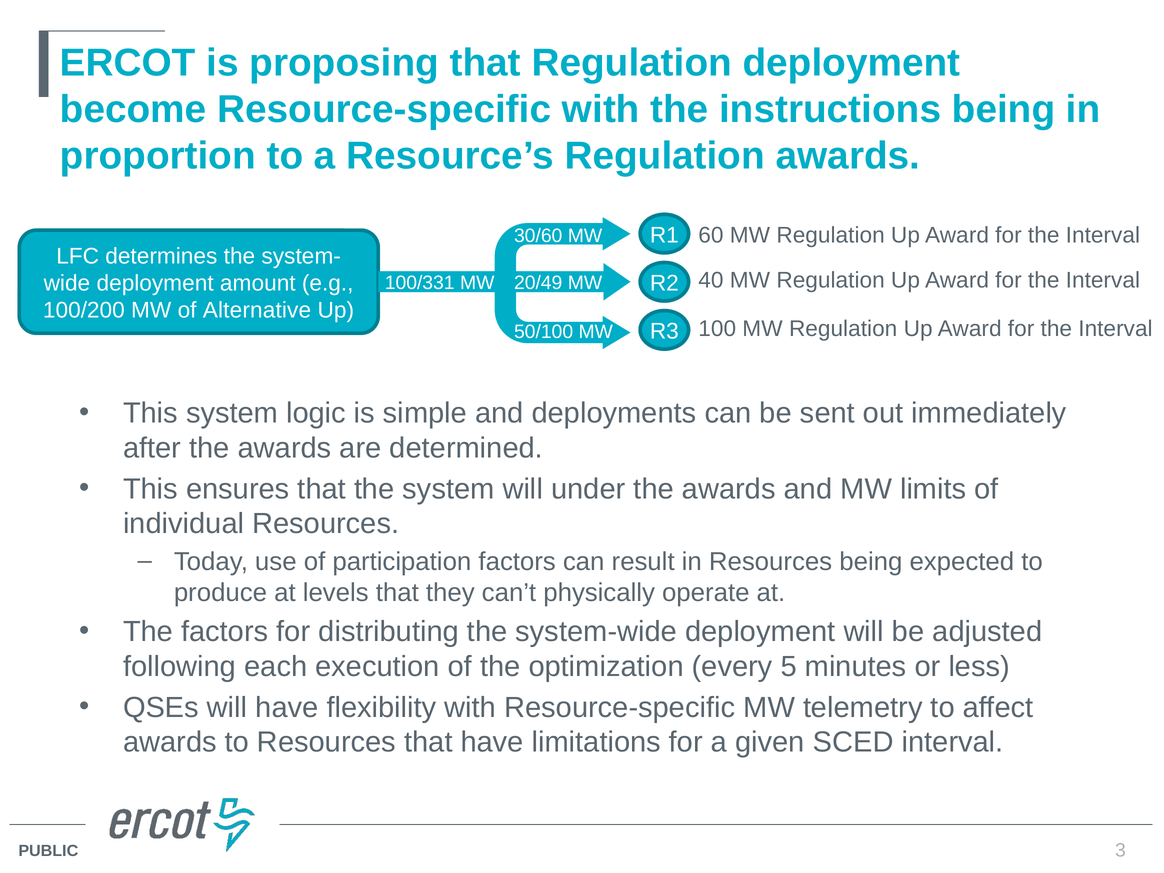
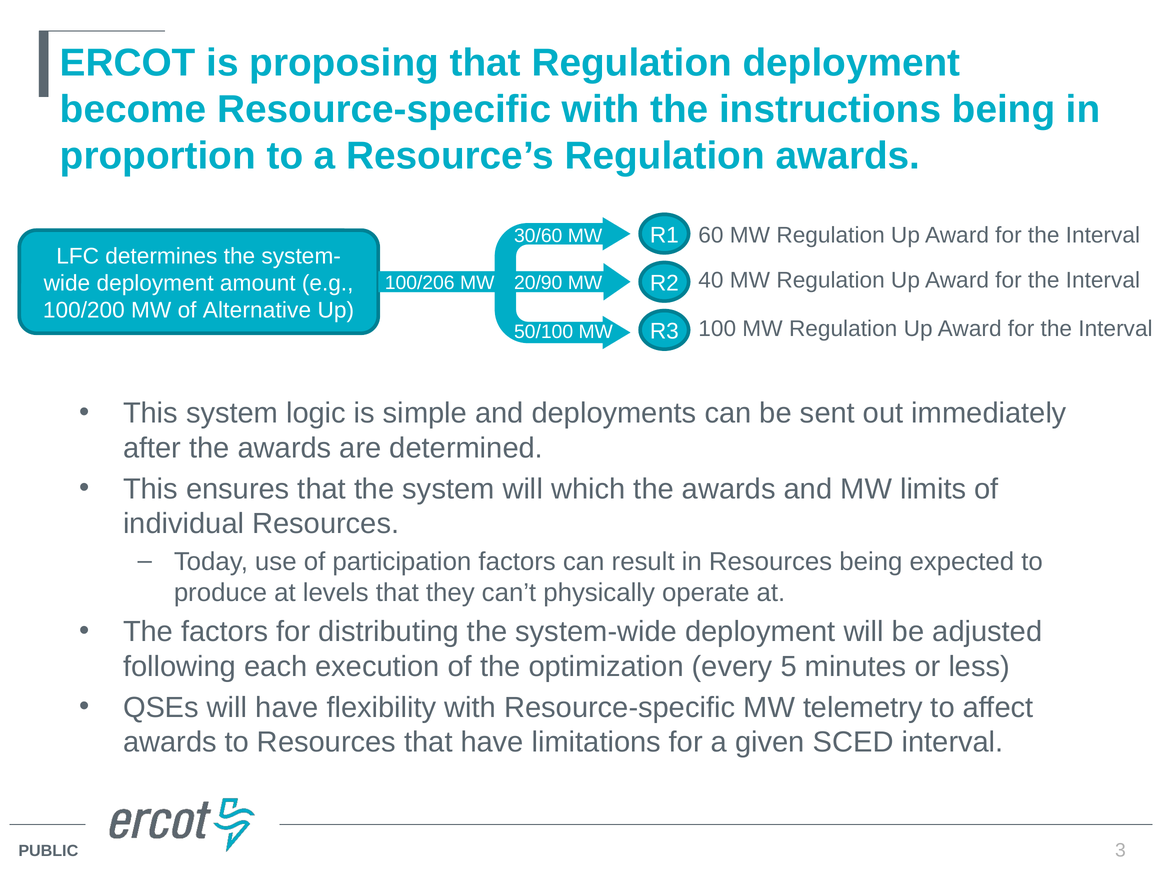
100/331: 100/331 -> 100/206
20/49: 20/49 -> 20/90
under: under -> which
